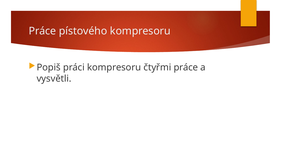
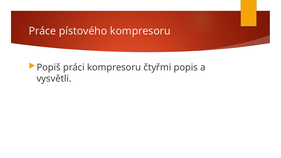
čtyřmi práce: práce -> popis
